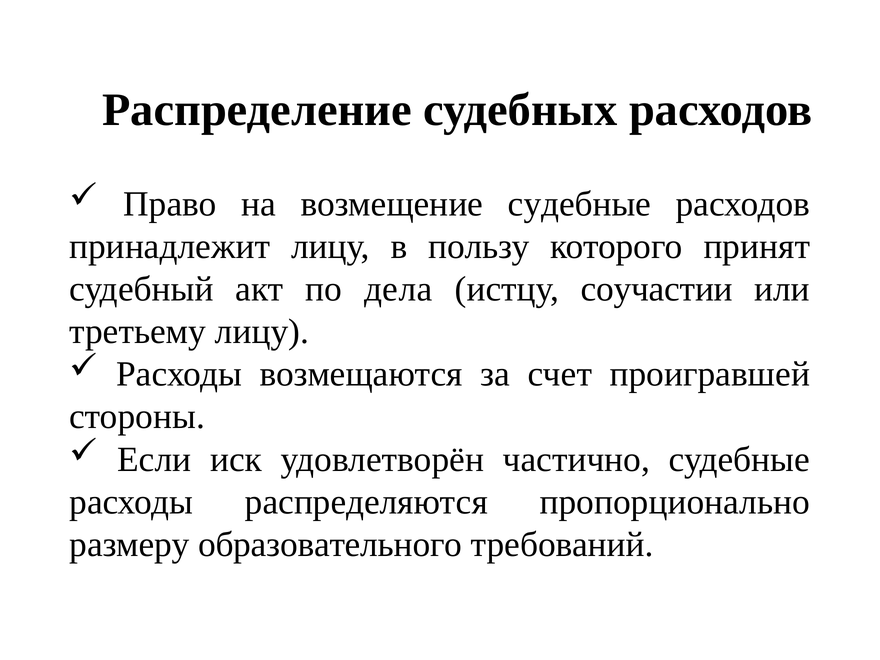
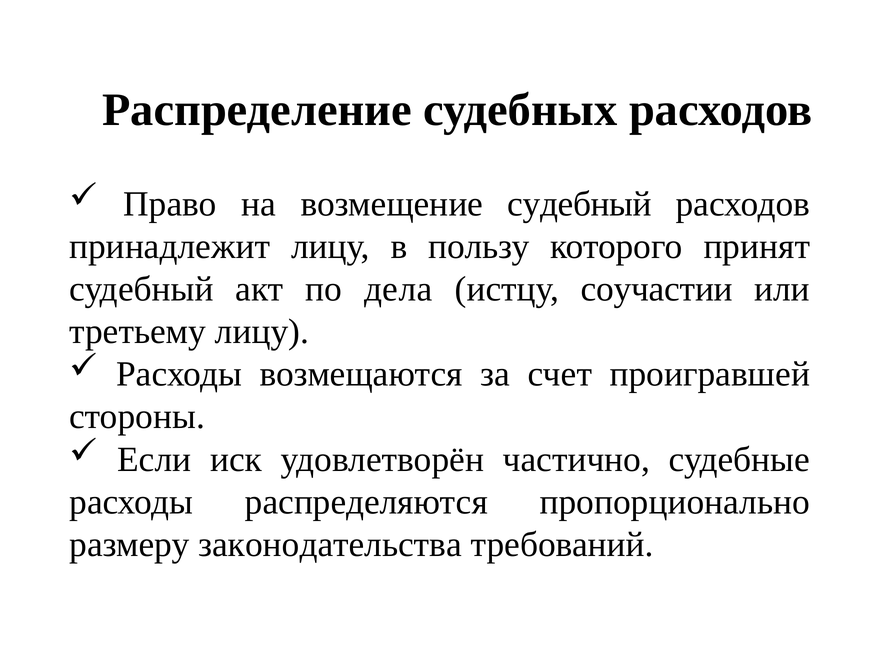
возмещение судебные: судебные -> судебный
образовательного: образовательного -> законодательства
